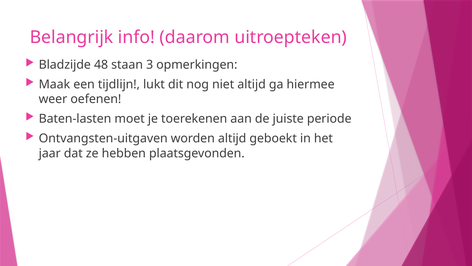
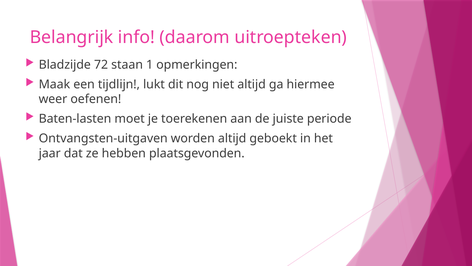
48: 48 -> 72
3: 3 -> 1
